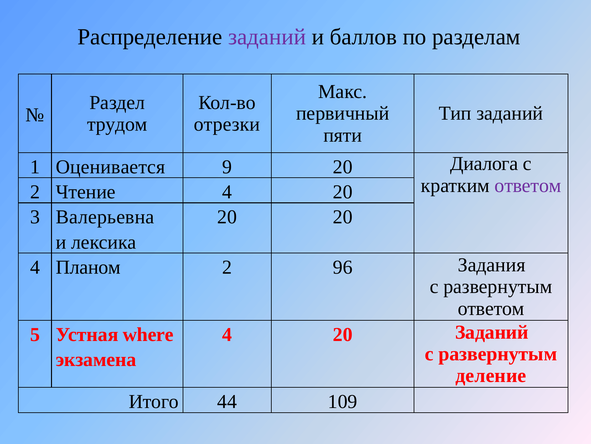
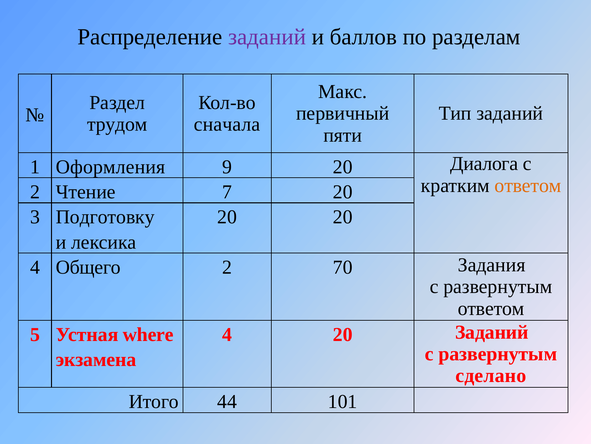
отрезки: отрезки -> сначала
Оценивается: Оценивается -> Оформления
ответом at (528, 185) colour: purple -> orange
Чтение 4: 4 -> 7
Валерьевна: Валерьевна -> Подготовку
Планом: Планом -> Общего
96: 96 -> 70
деление: деление -> сделано
109: 109 -> 101
